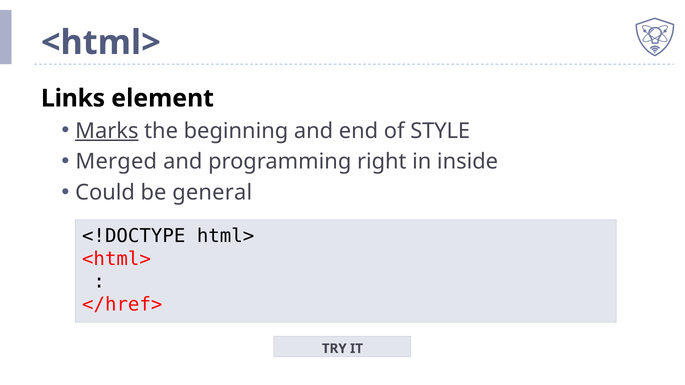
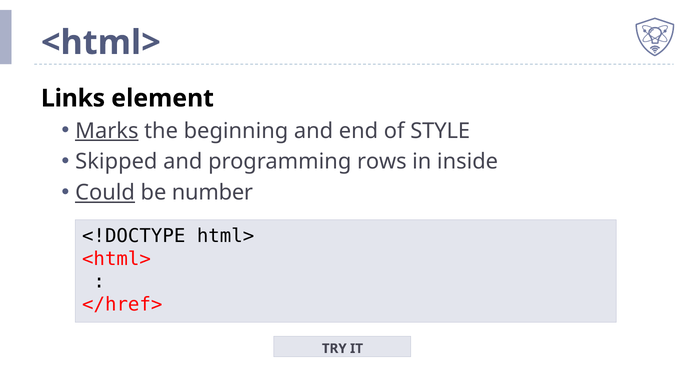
Merged: Merged -> Skipped
right: right -> rows
Could underline: none -> present
general: general -> number
